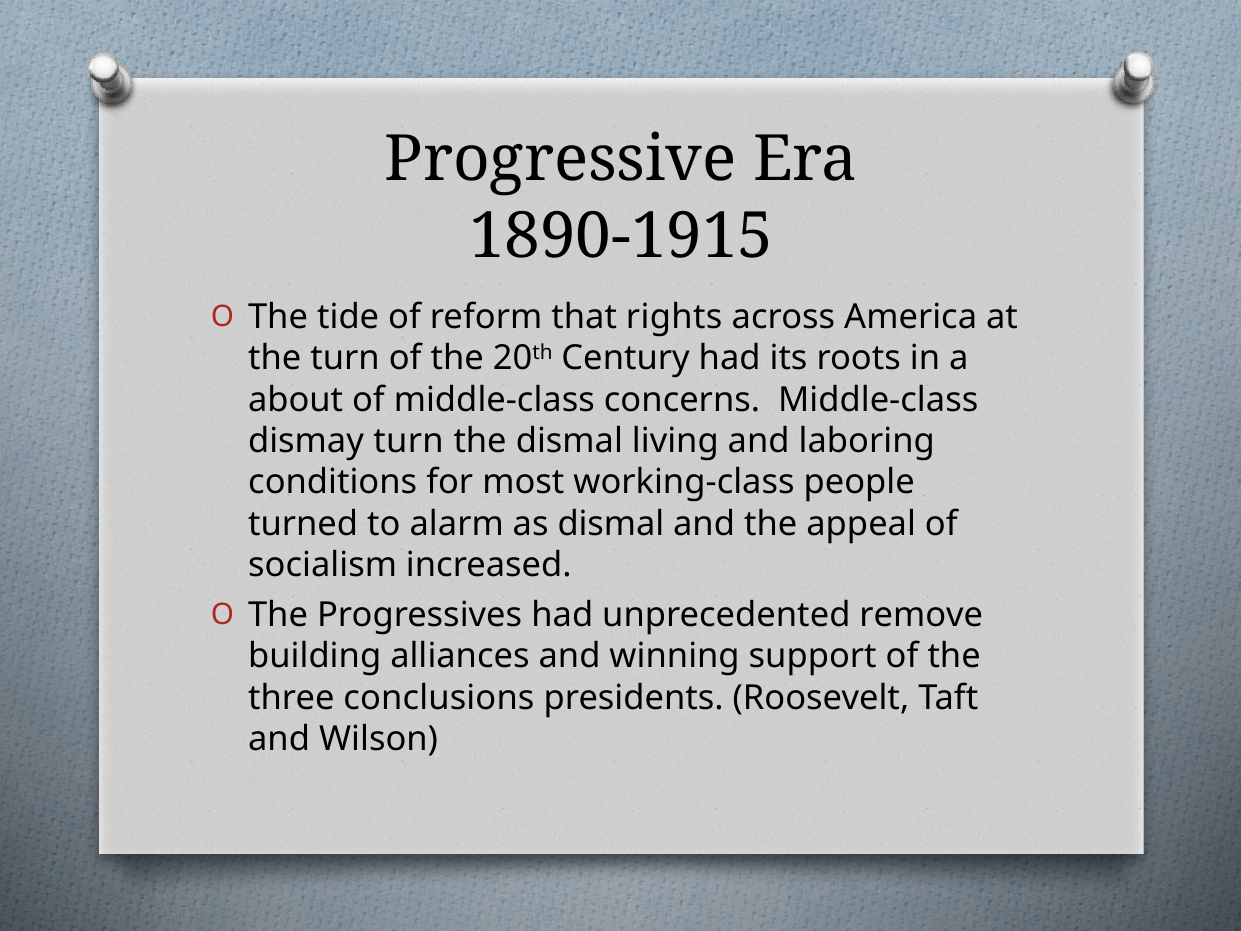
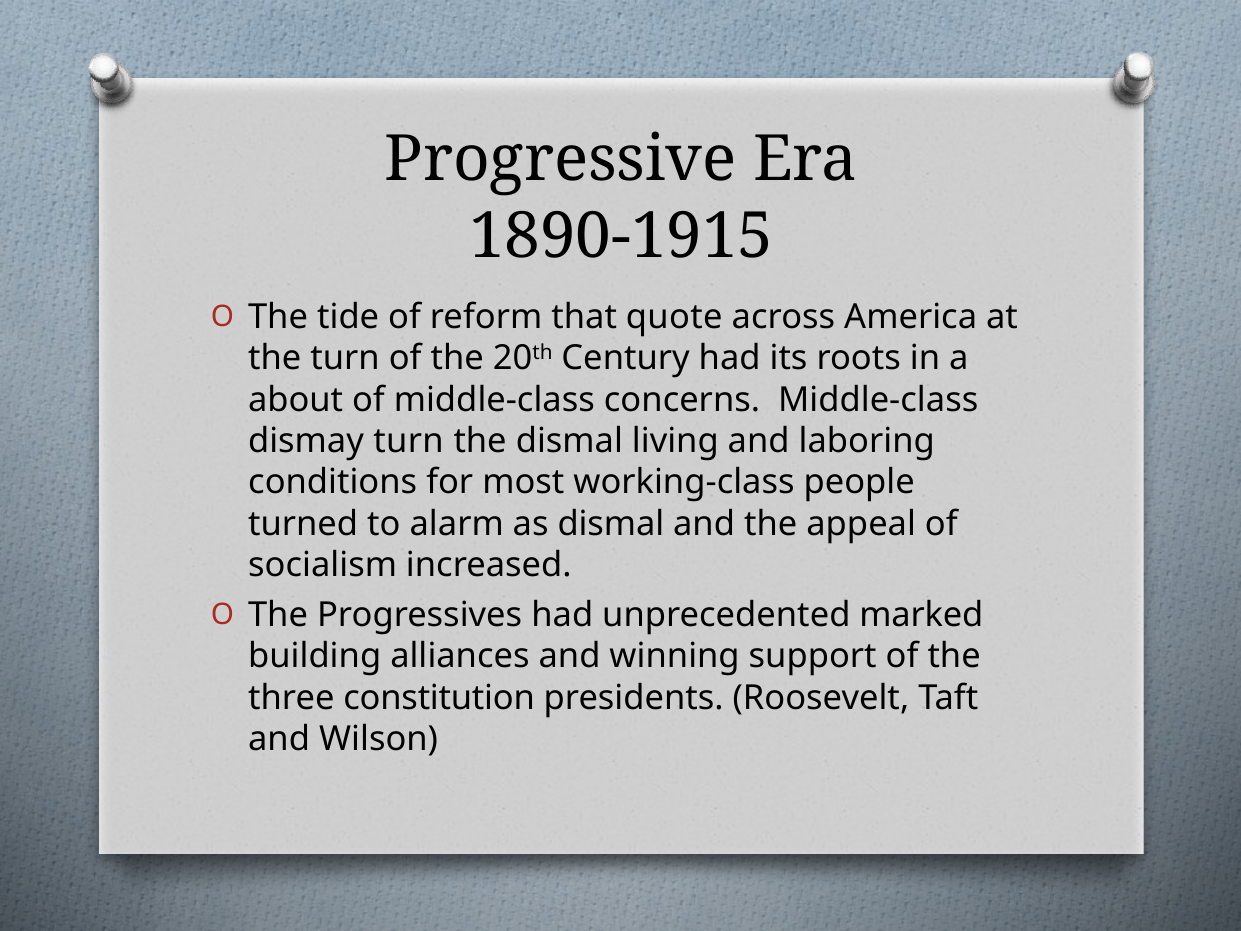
rights: rights -> quote
remove: remove -> marked
conclusions: conclusions -> constitution
